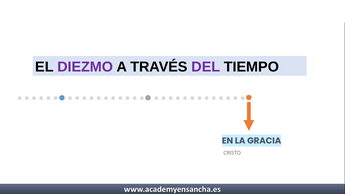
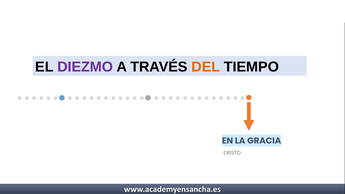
DEL colour: purple -> orange
